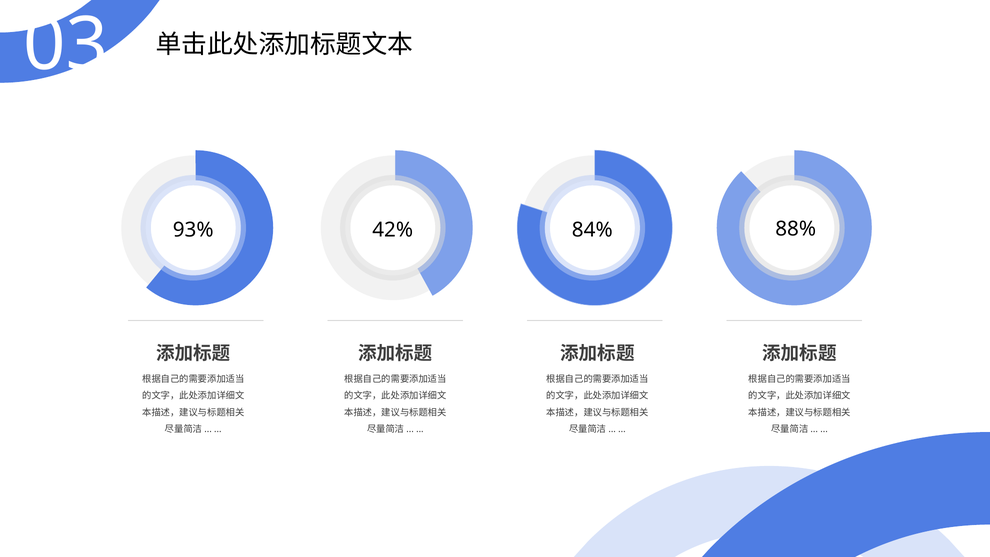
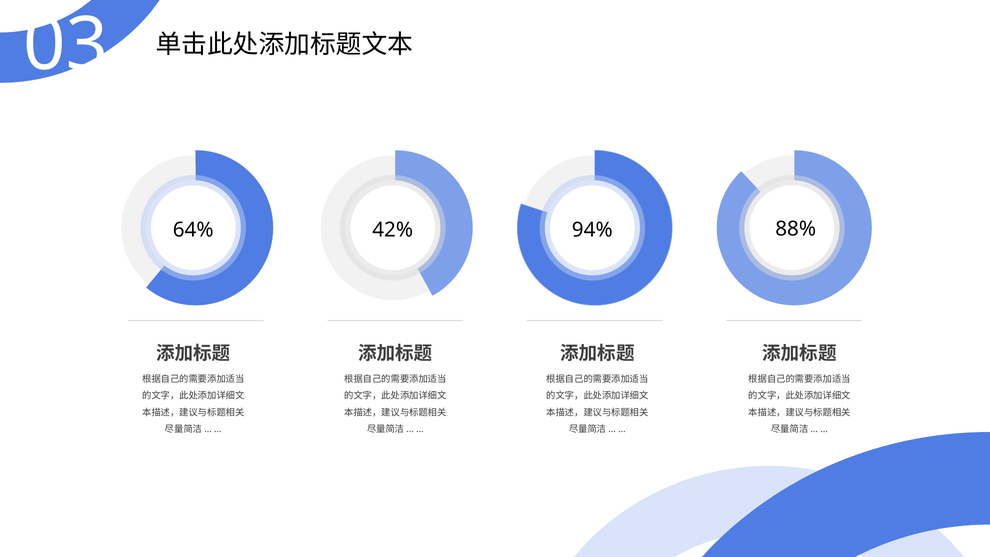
93%: 93% -> 64%
84%: 84% -> 94%
